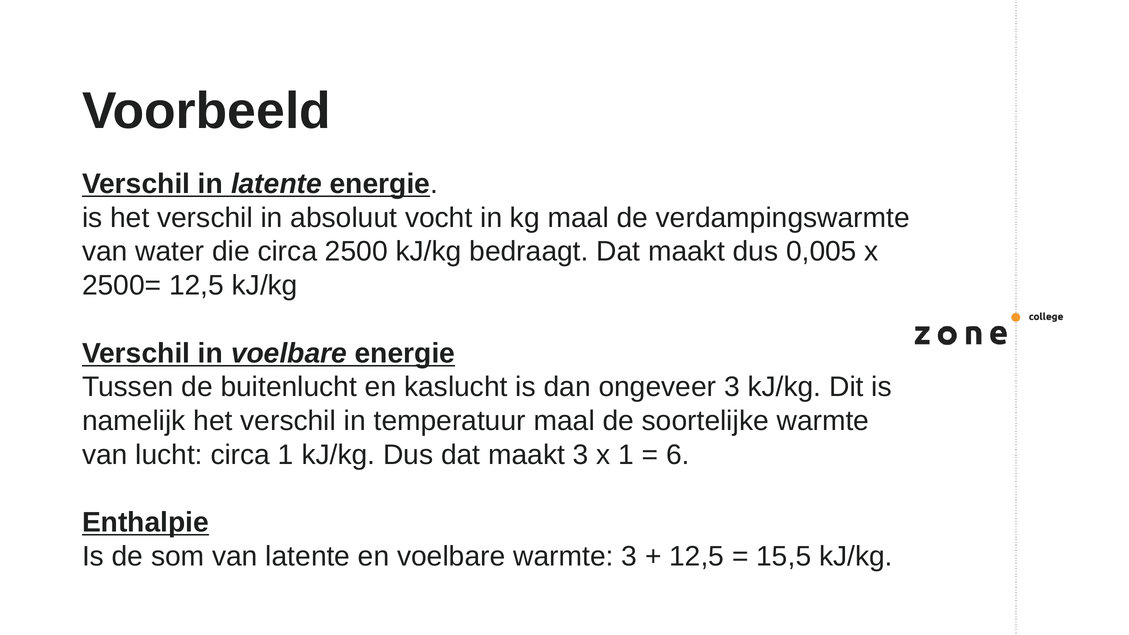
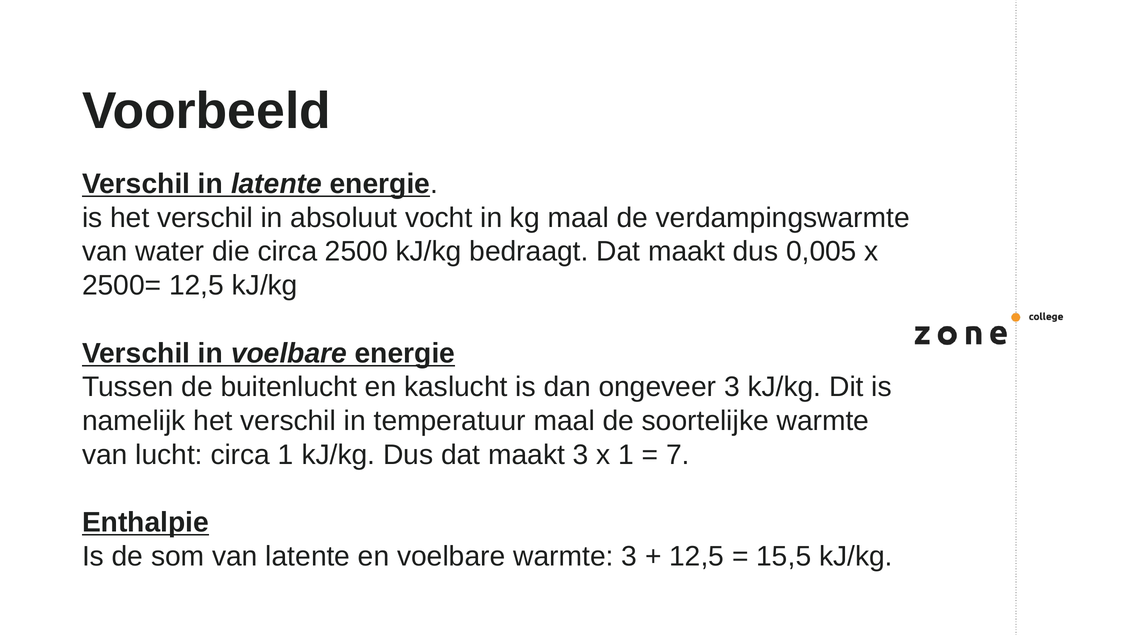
6: 6 -> 7
